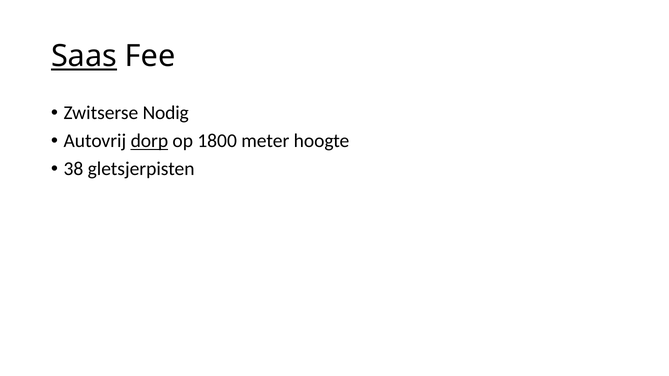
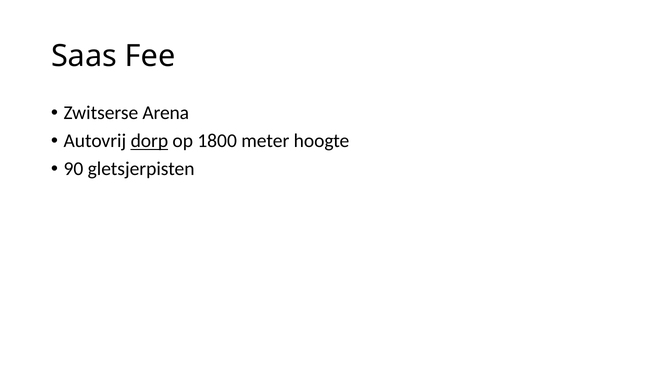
Saas underline: present -> none
Nodig: Nodig -> Arena
38: 38 -> 90
